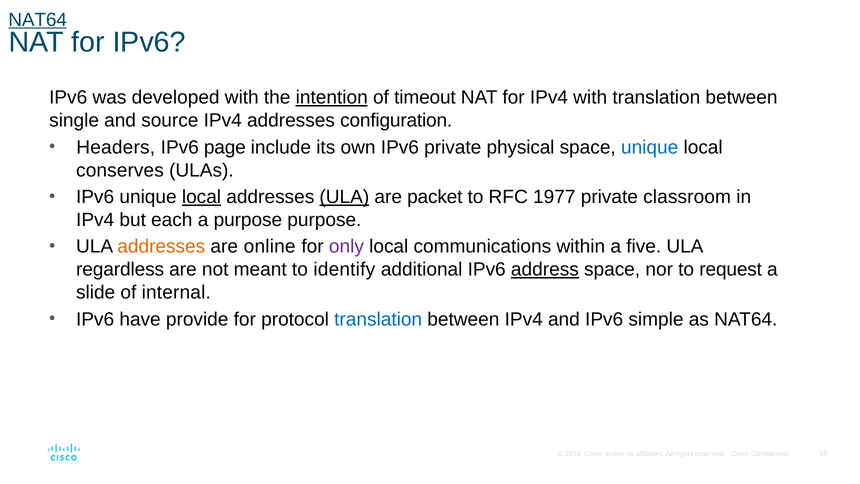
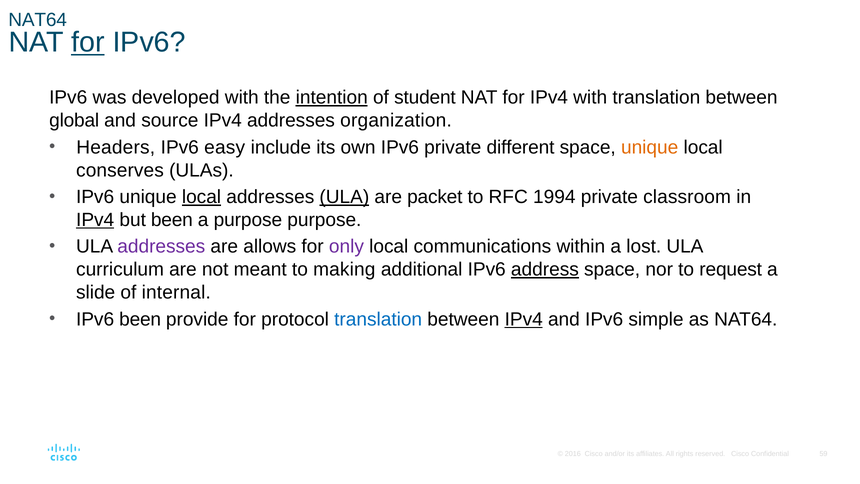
NAT64 at (38, 20) underline: present -> none
for at (88, 42) underline: none -> present
timeout: timeout -> student
single: single -> global
configuration: configuration -> organization
page: page -> easy
physical: physical -> different
unique at (650, 147) colour: blue -> orange
1977: 1977 -> 1994
IPv4 at (95, 220) underline: none -> present
but each: each -> been
addresses at (161, 247) colour: orange -> purple
online: online -> allows
five: five -> lost
regardless: regardless -> curriculum
identify: identify -> making
IPv6 have: have -> been
IPv4 at (524, 319) underline: none -> present
